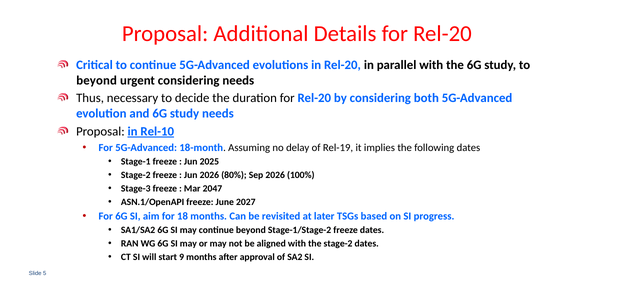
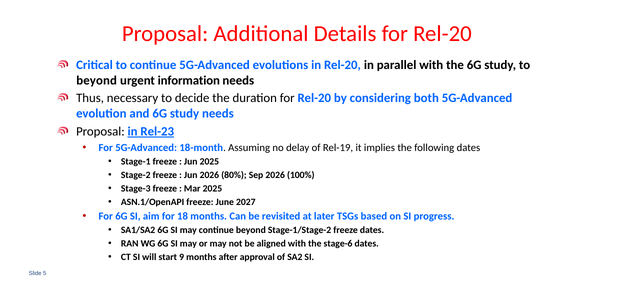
urgent considering: considering -> information
Rel-10: Rel-10 -> Rel-23
Mar 2047: 2047 -> 2025
the stage-2: stage-2 -> stage-6
